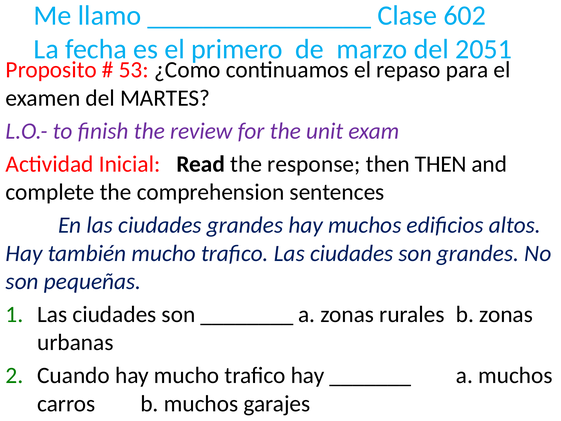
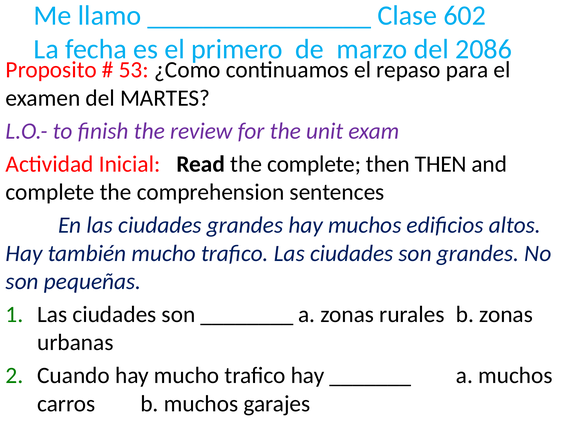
2051: 2051 -> 2086
the response: response -> complete
